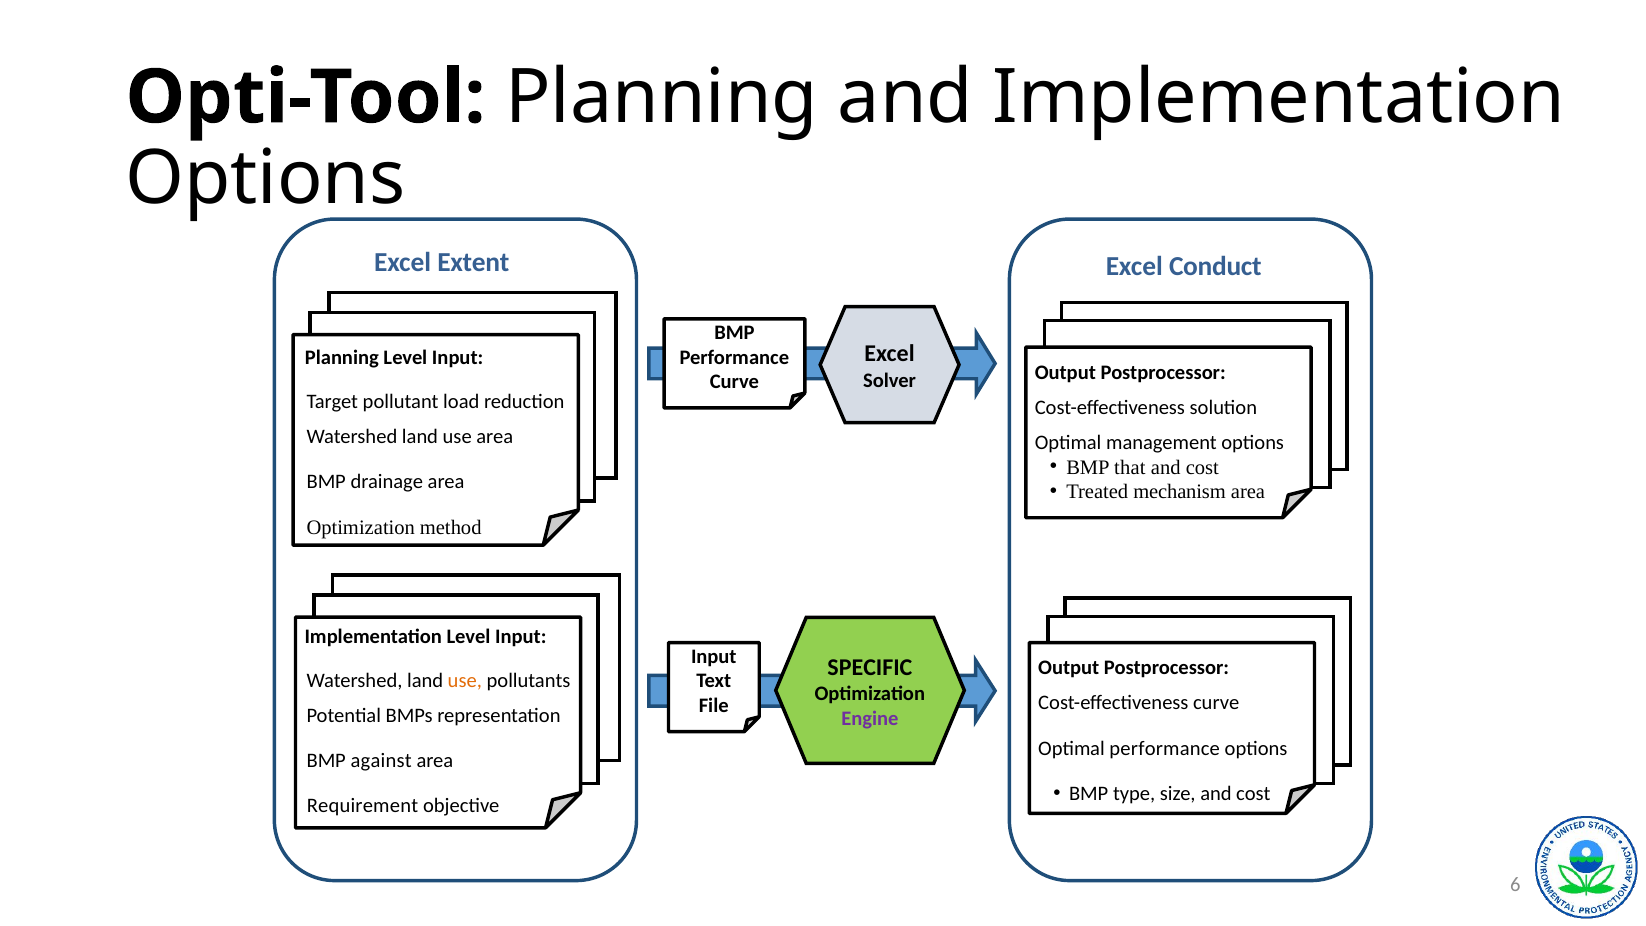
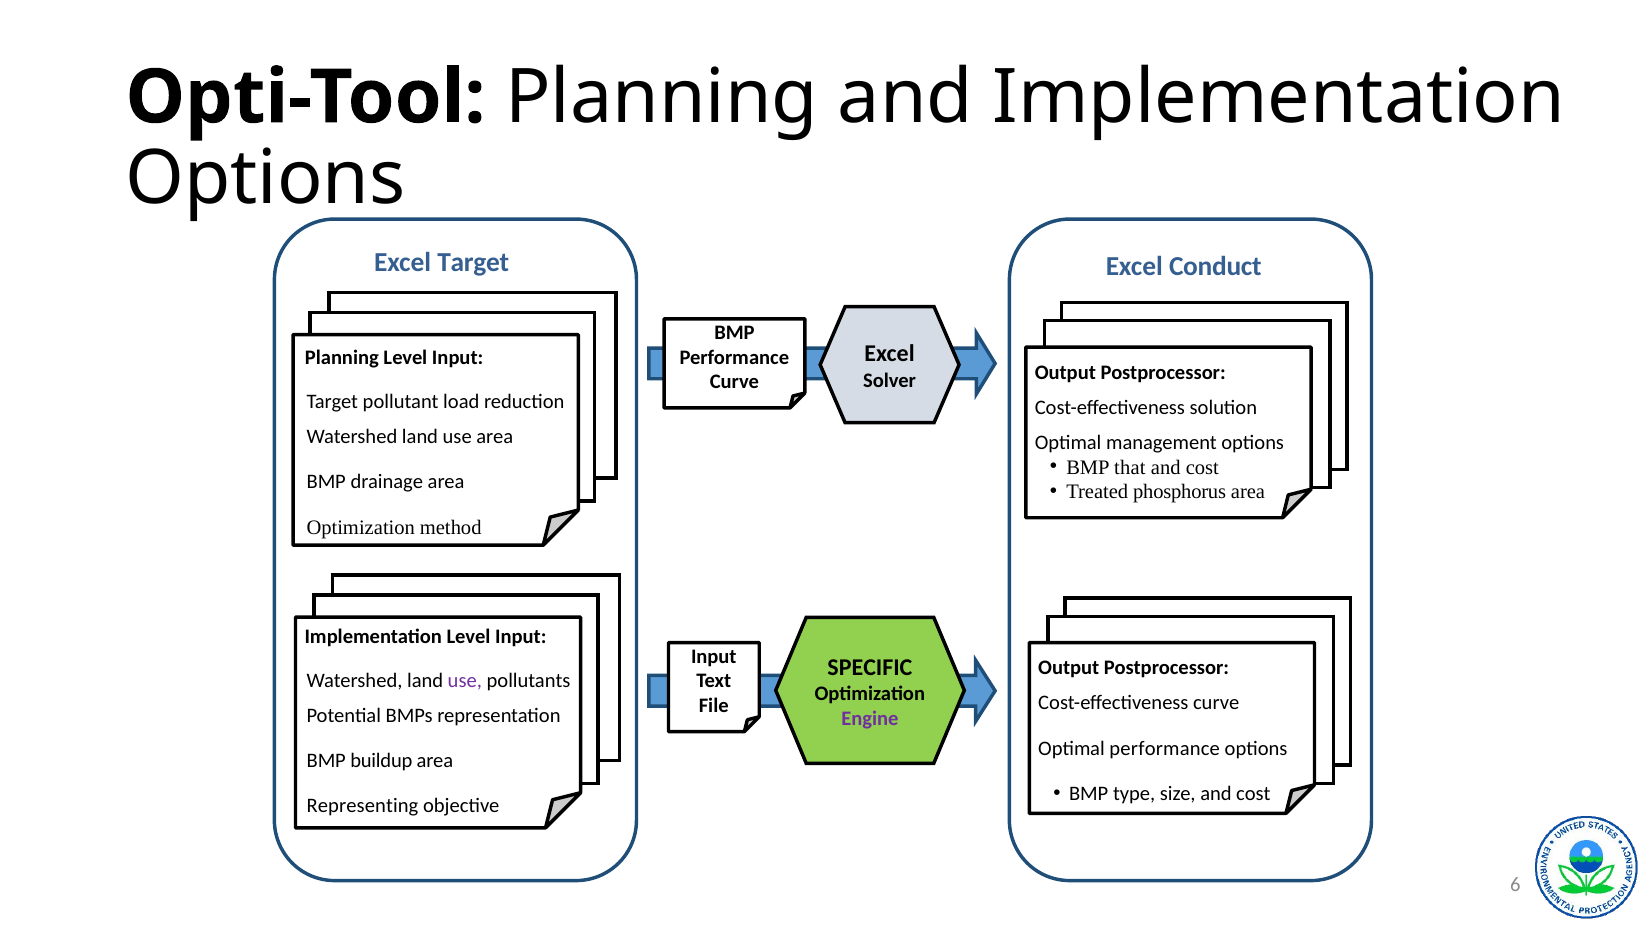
Excel Extent: Extent -> Target
mechanism: mechanism -> phosphorus
use at (465, 680) colour: orange -> purple
against: against -> buildup
Requirement: Requirement -> Representing
